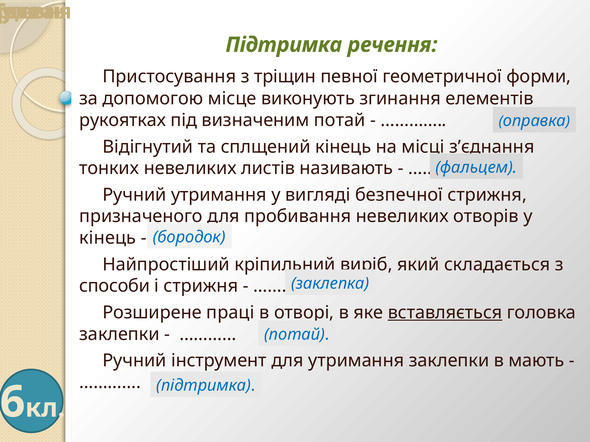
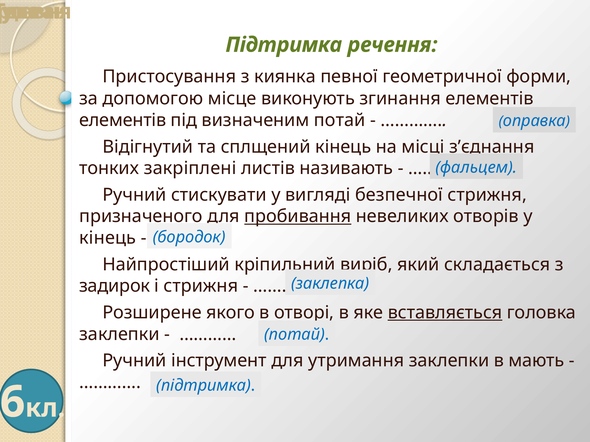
тріщин: тріщин -> киянка
рукоятках at (123, 120): рукоятках -> елементів
тонких невеликих: невеликих -> закріплені
Ручний утримання: утримання -> стискувати
пробивання underline: none -> present
способи: способи -> задирок
праці: праці -> якого
